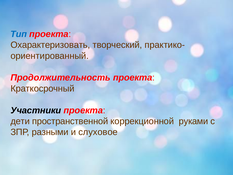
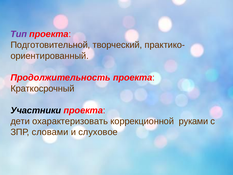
Тип colour: blue -> purple
Охарактеризовать: Охарактеризовать -> Подготовительной
пространственной: пространственной -> охарактеризовать
разными: разными -> словами
